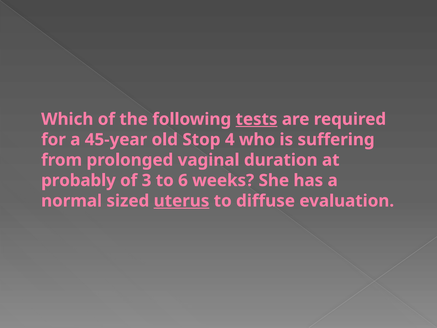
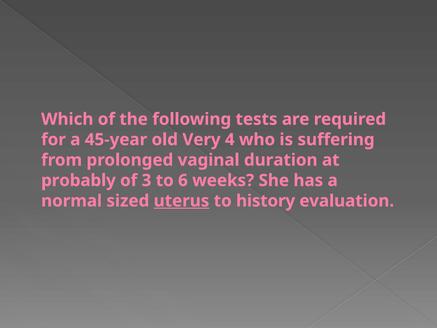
tests underline: present -> none
Stop: Stop -> Very
diffuse: diffuse -> history
